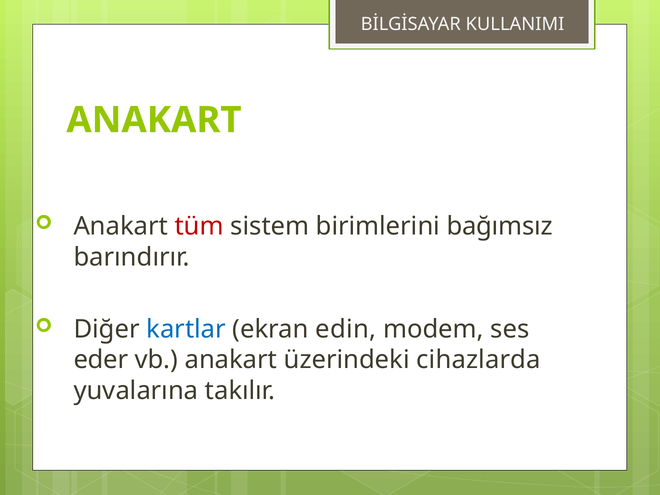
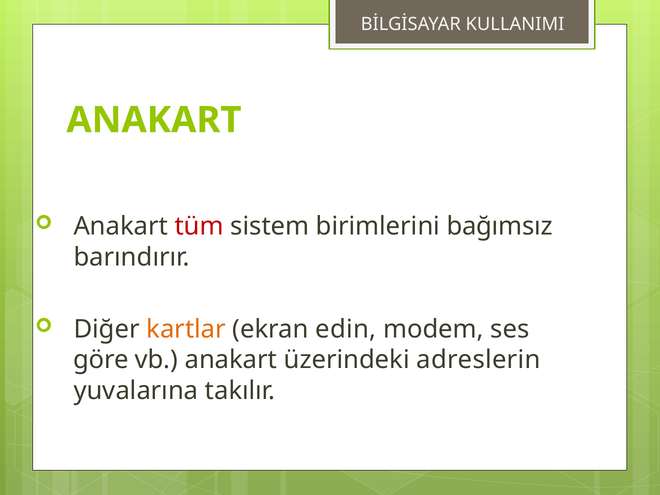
kartlar colour: blue -> orange
eder: eder -> göre
cihazlarda: cihazlarda -> adreslerin
